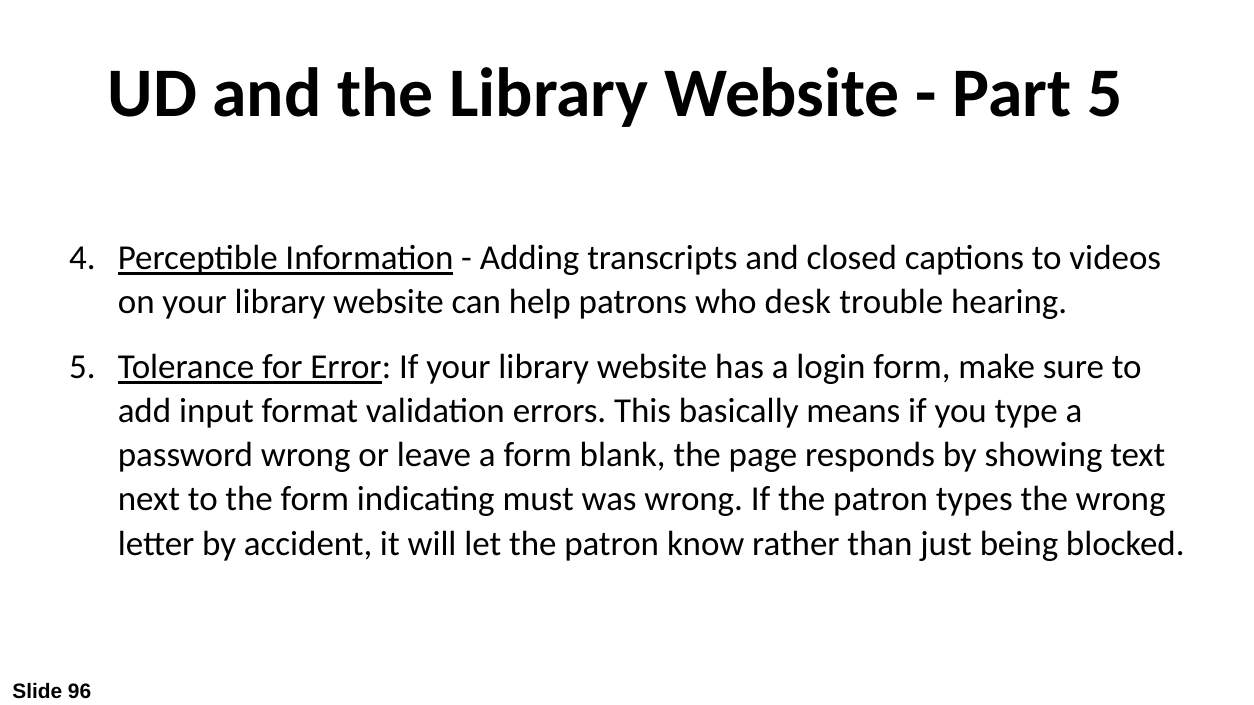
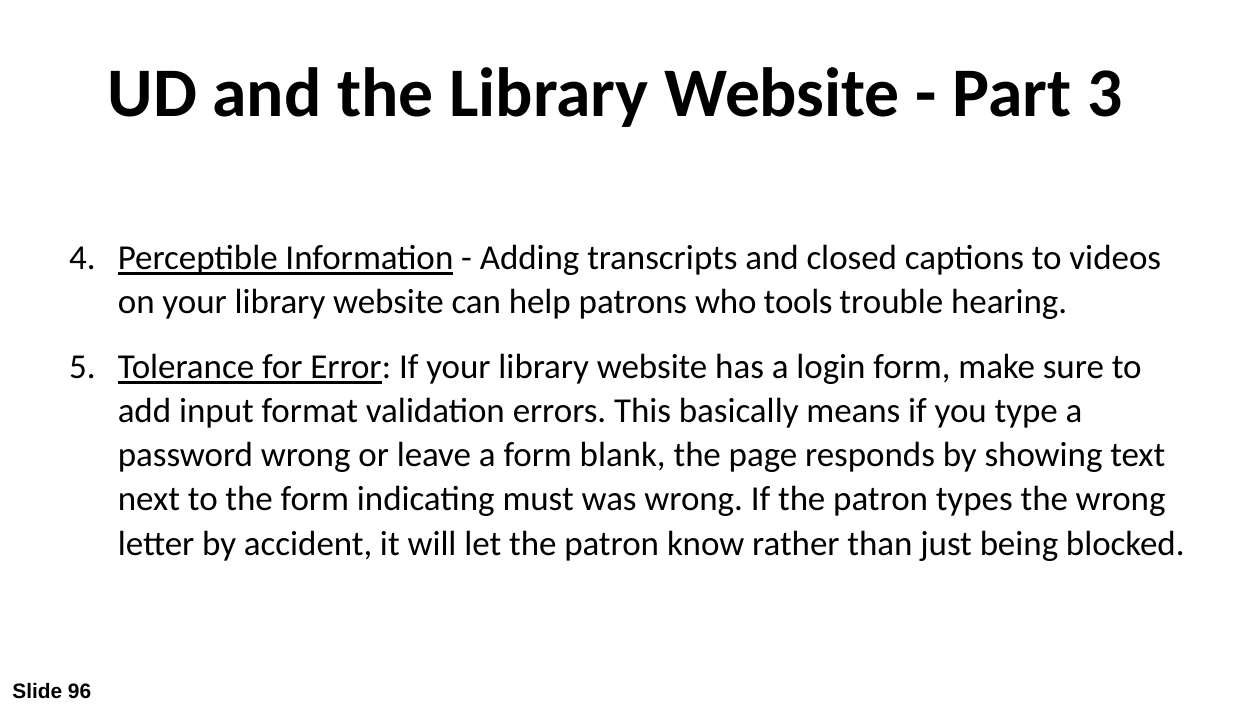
Part 5: 5 -> 3
desk: desk -> tools
